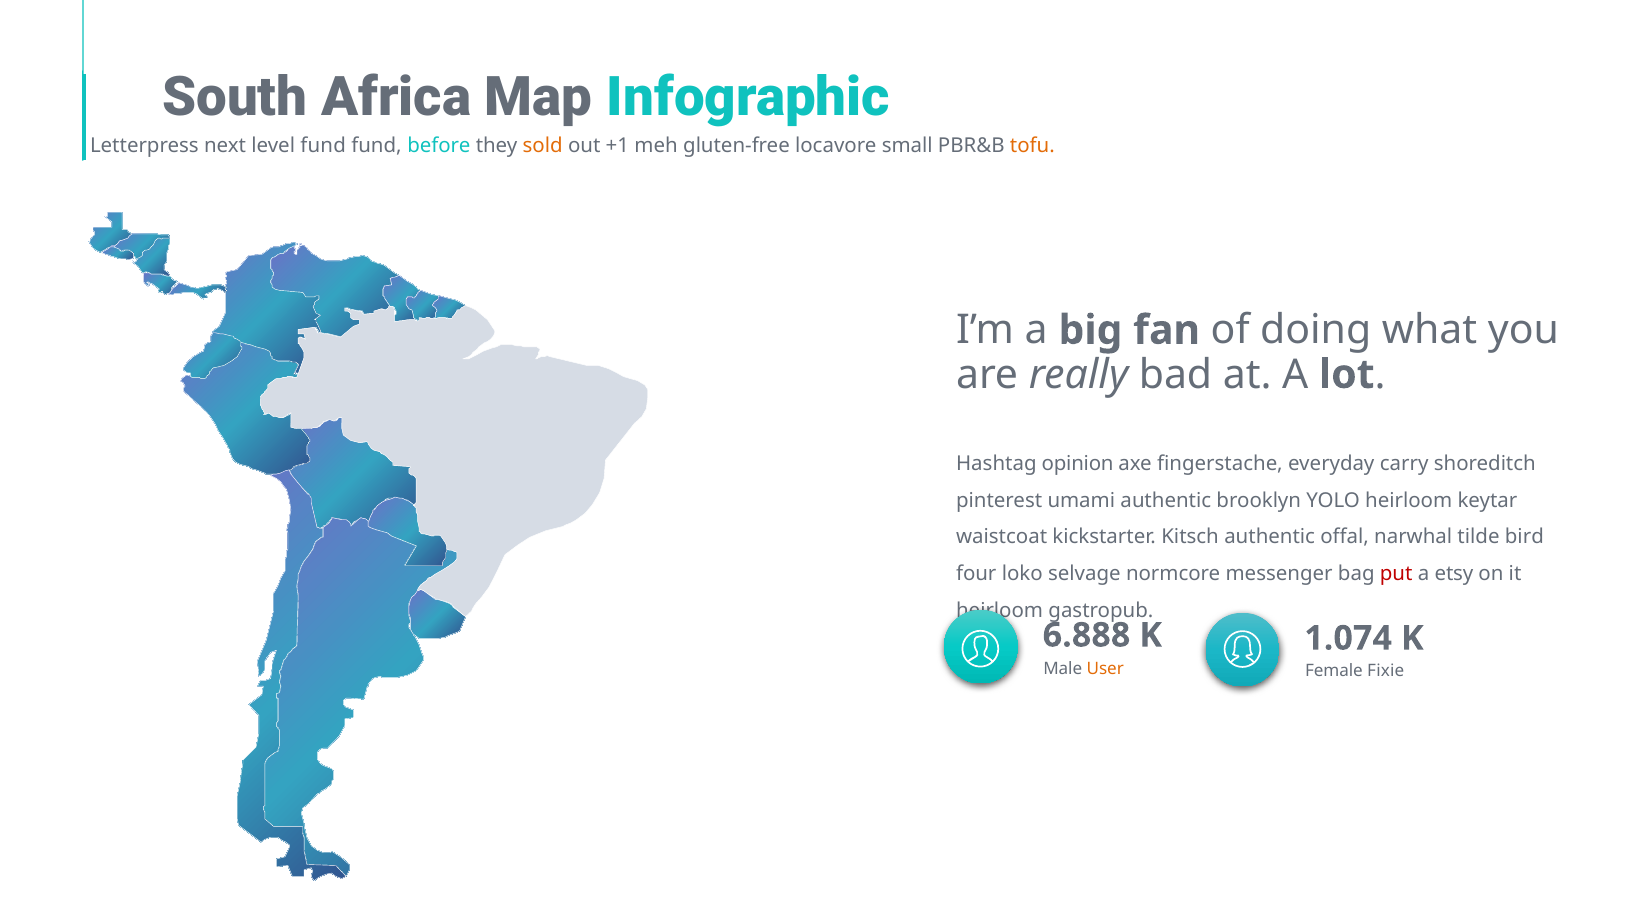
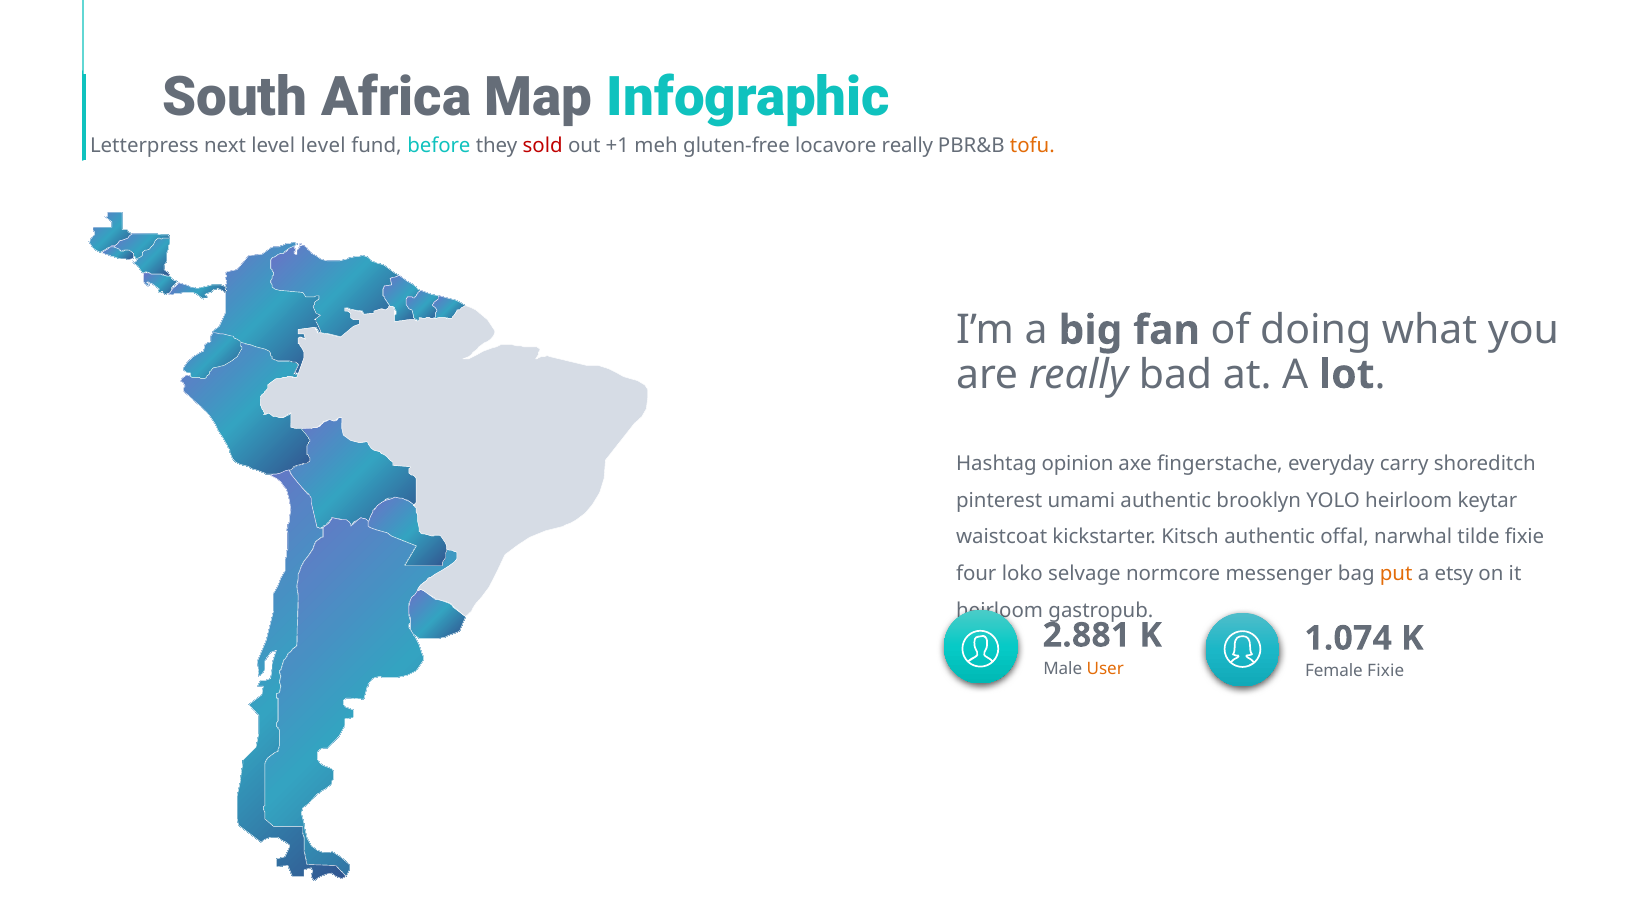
level fund: fund -> level
sold colour: orange -> red
locavore small: small -> really
tilde bird: bird -> fixie
put colour: red -> orange
6.888: 6.888 -> 2.881
